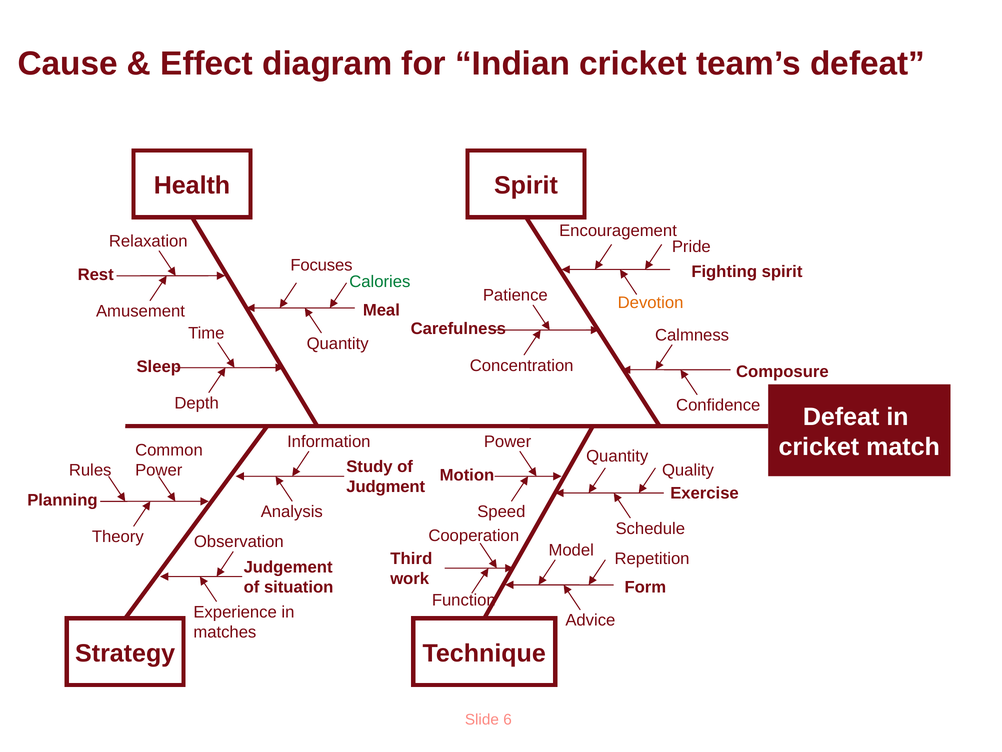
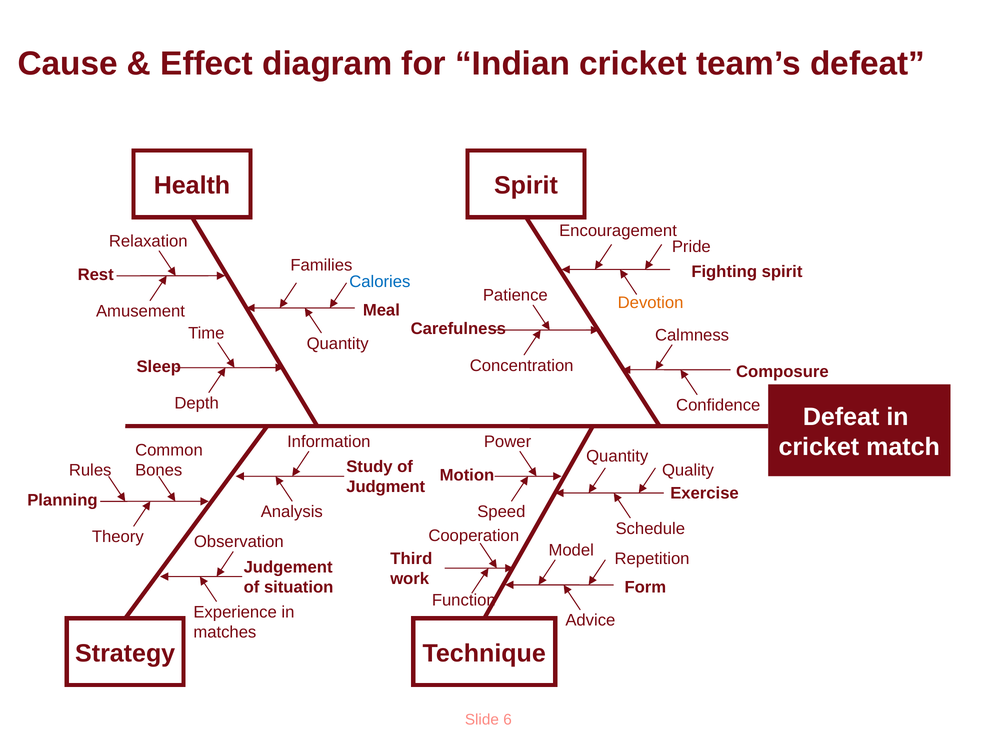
Focuses: Focuses -> Families
Calories colour: green -> blue
Power at (159, 470): Power -> Bones
